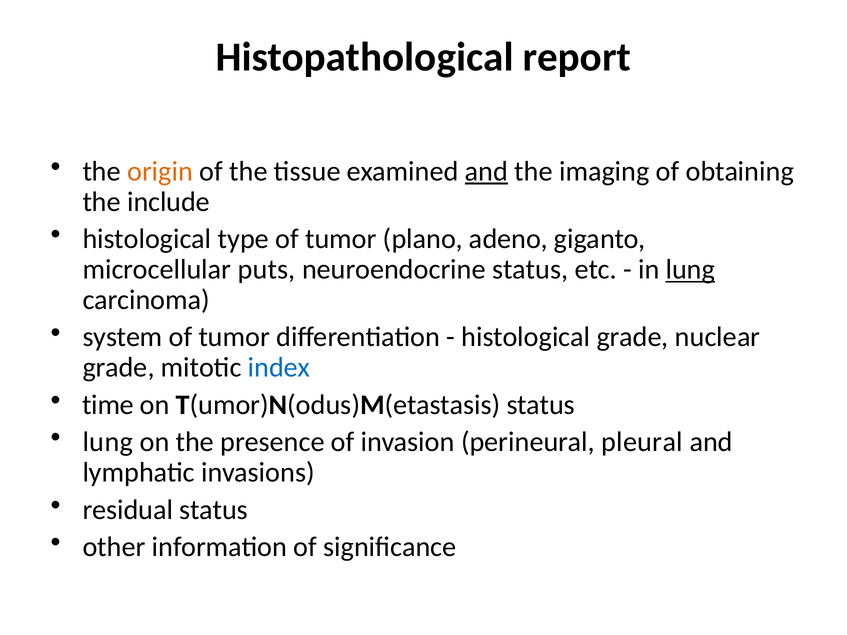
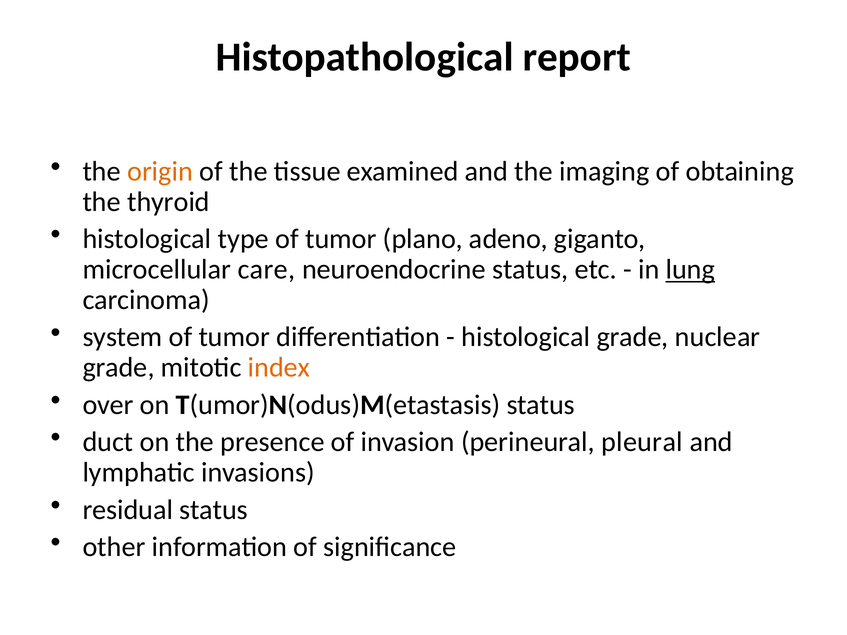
and at (487, 171) underline: present -> none
include: include -> thyroid
puts: puts -> care
index colour: blue -> orange
time: time -> over
lung at (108, 442): lung -> duct
